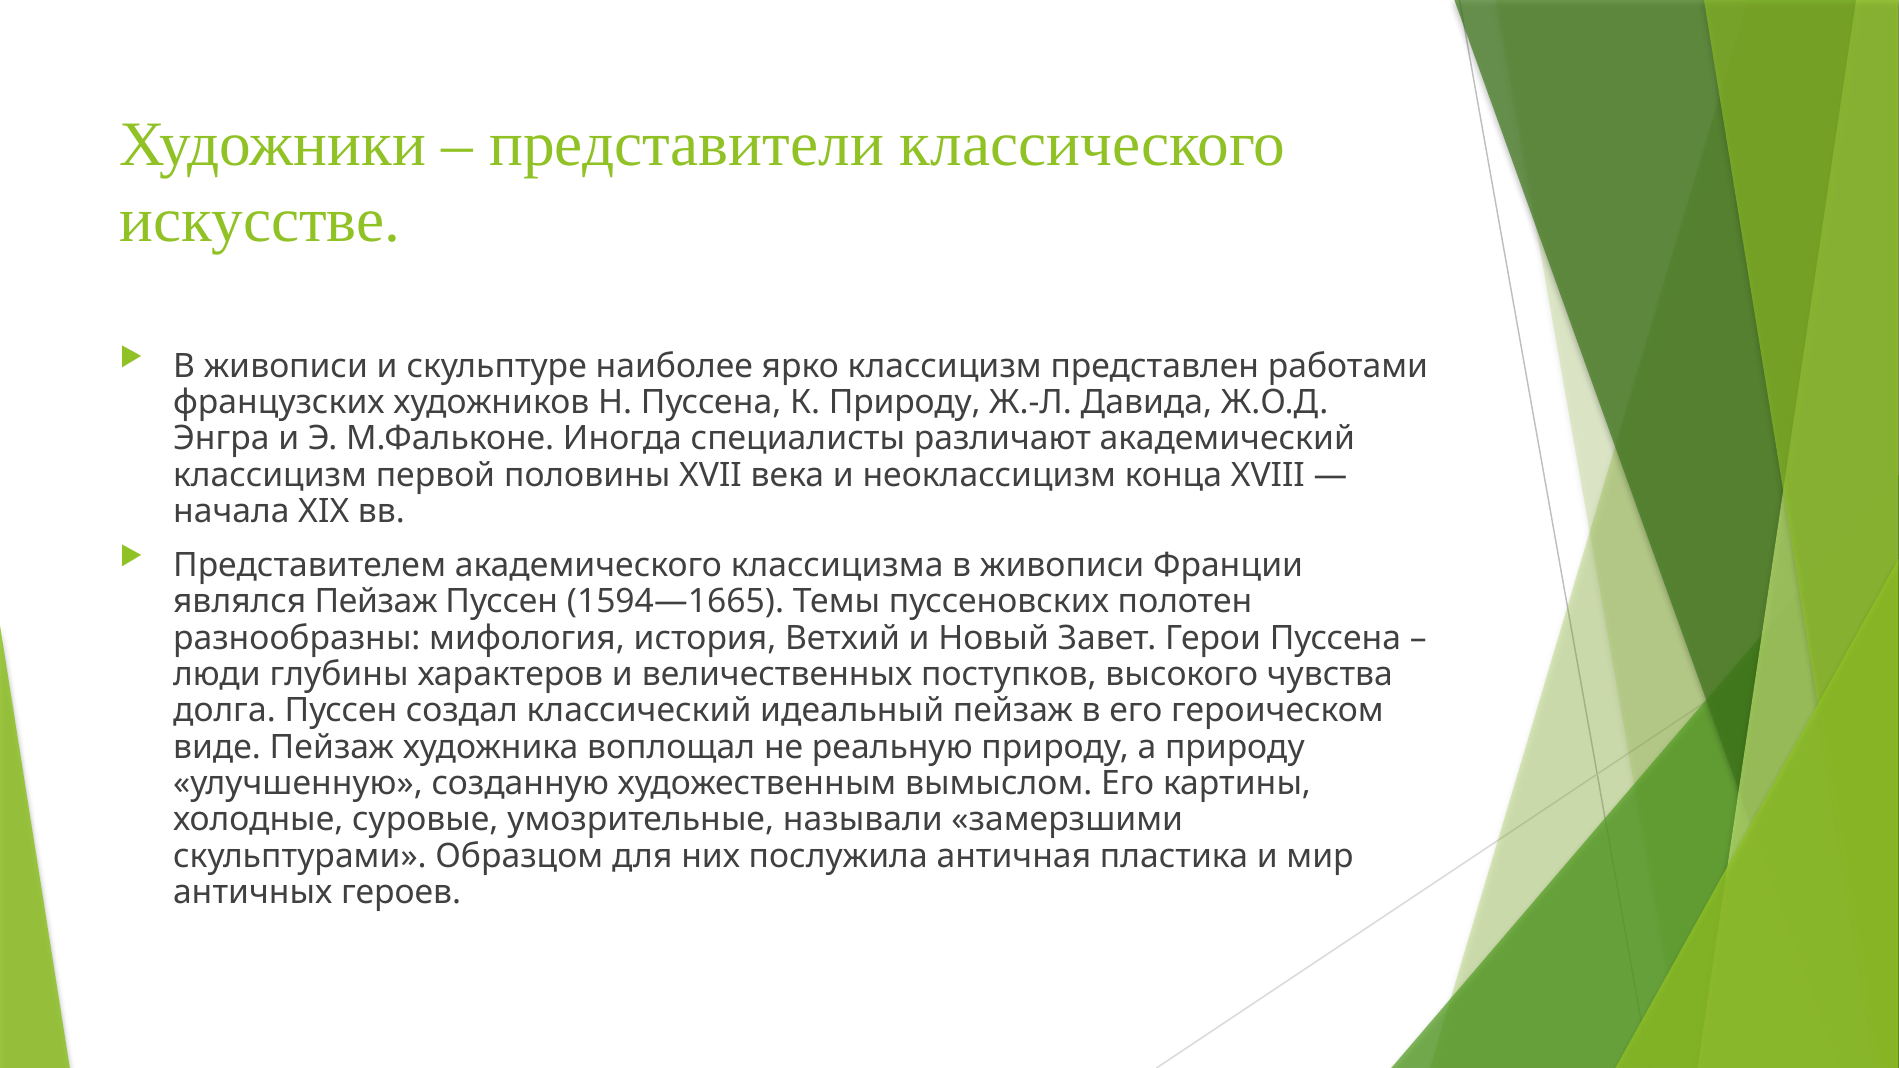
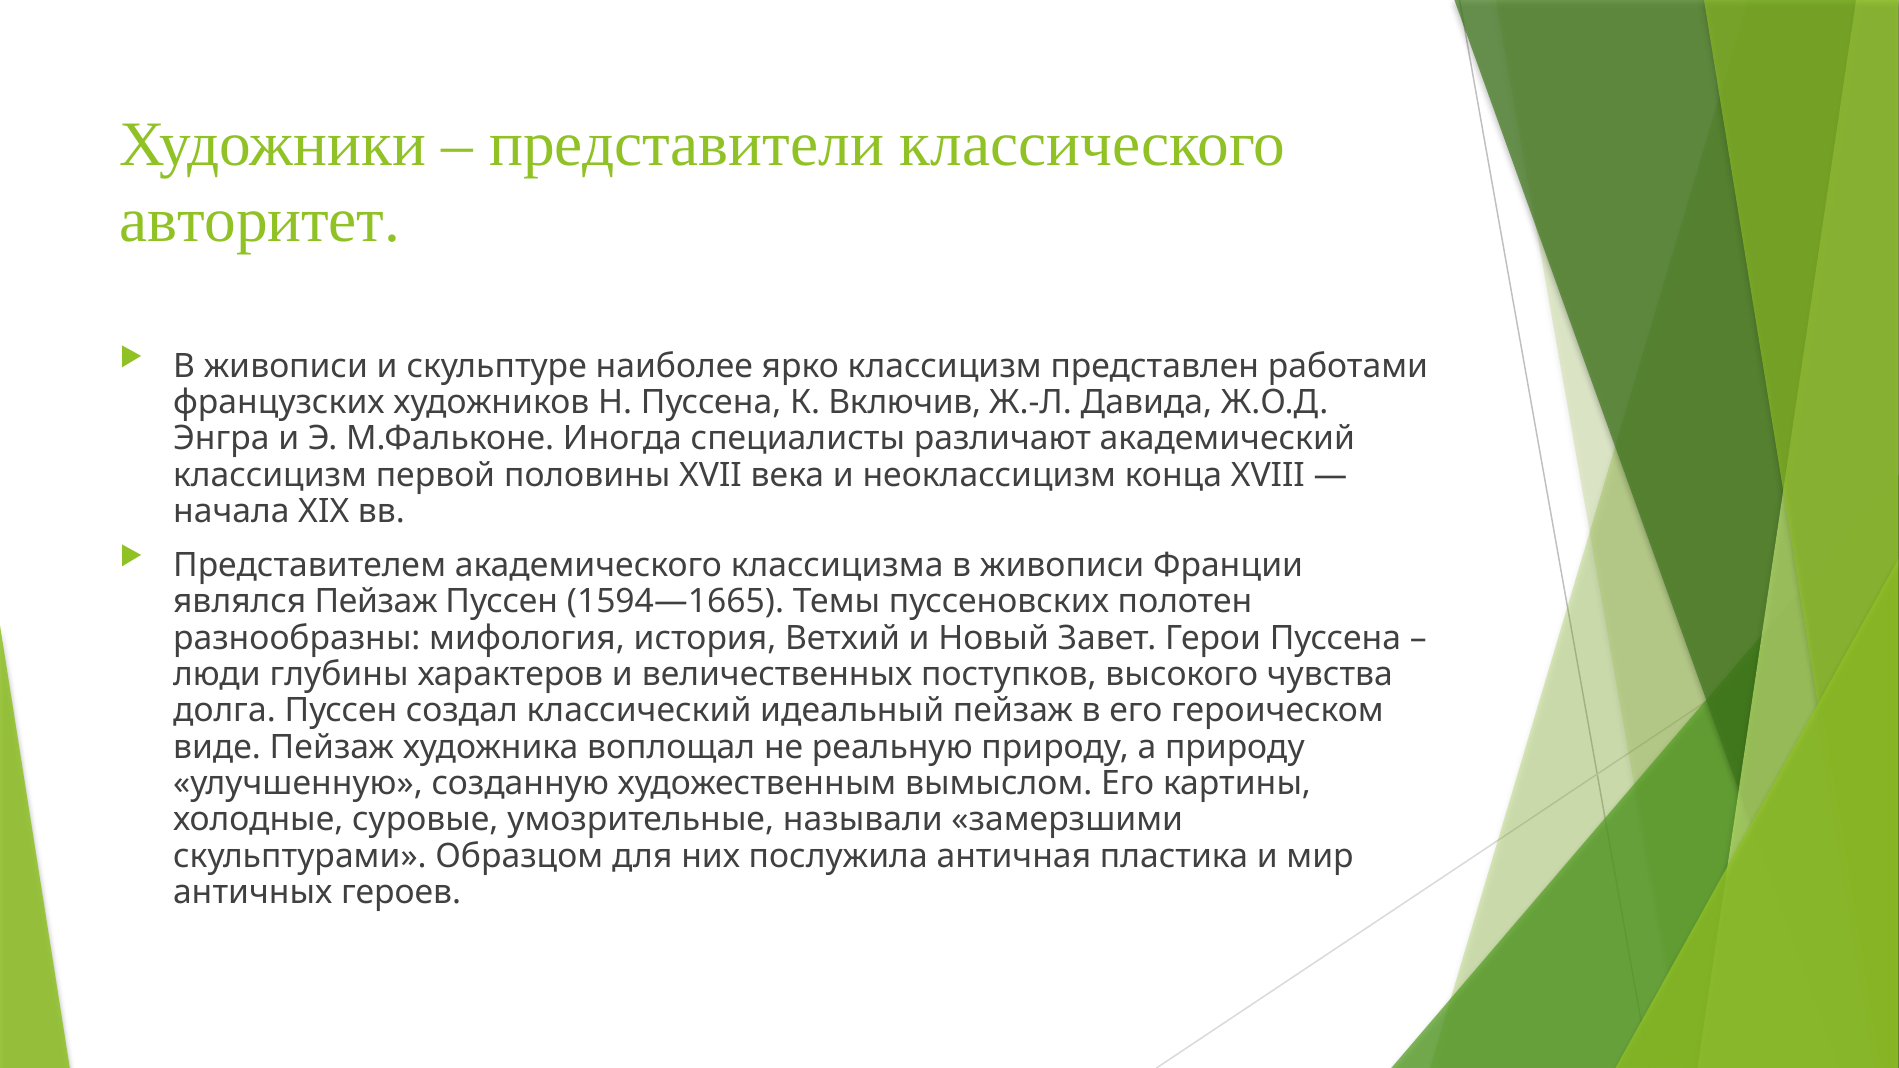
искусстве: искусстве -> авторитет
К Природу: Природу -> Включив
